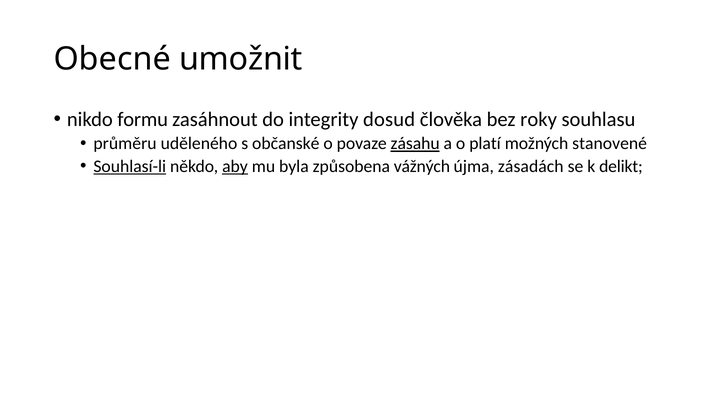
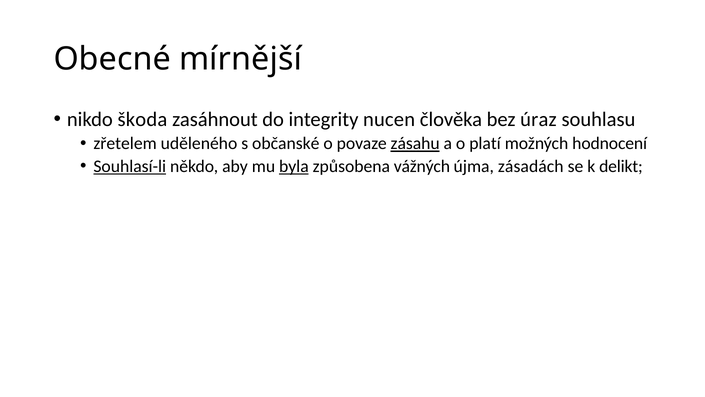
umožnit: umožnit -> mírnější
formu: formu -> škoda
dosud: dosud -> nucen
roky: roky -> úraz
průměru: průměru -> zřetelem
stanovené: stanovené -> hodnocení
aby underline: present -> none
byla underline: none -> present
